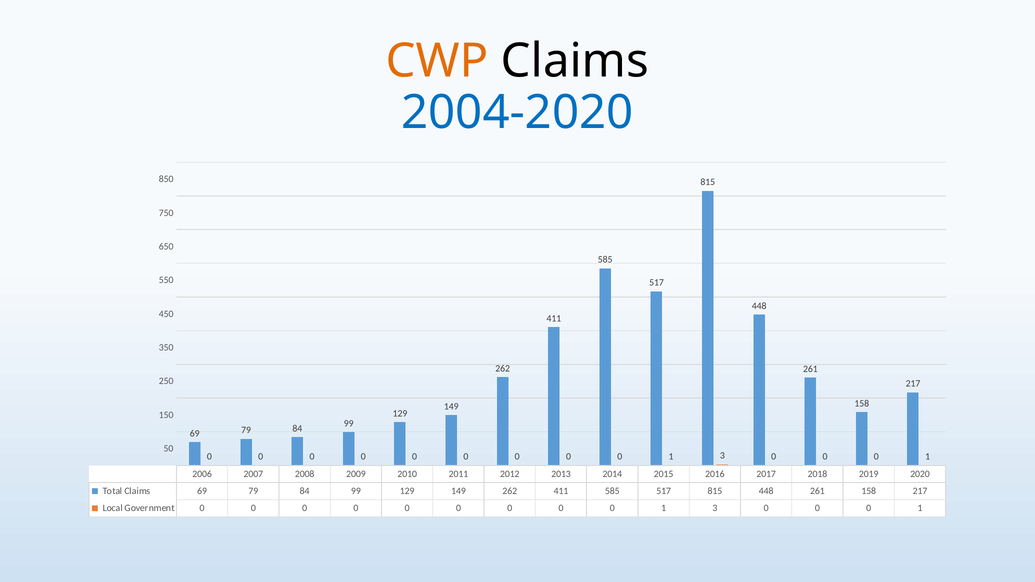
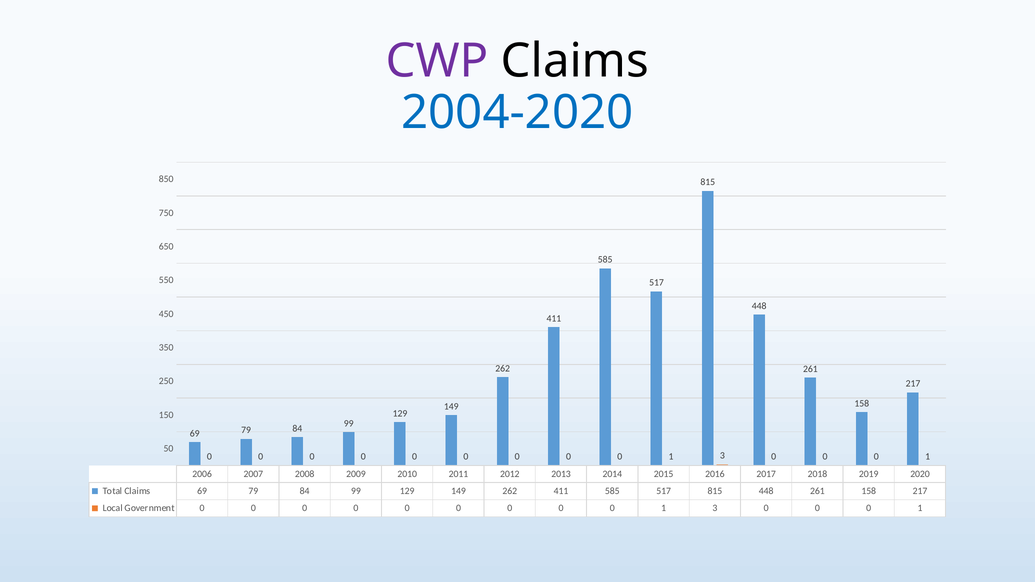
CWP colour: orange -> purple
